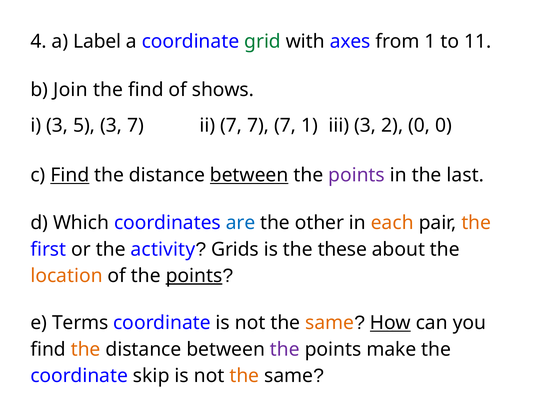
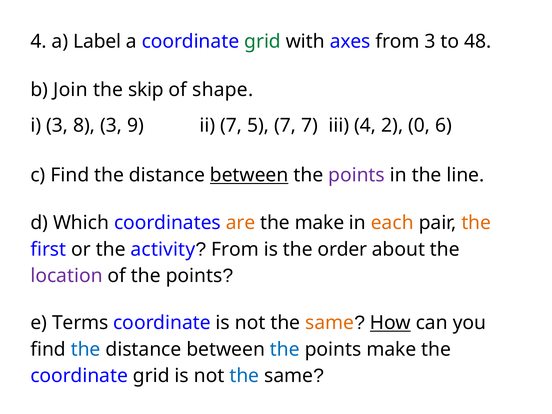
from 1: 1 -> 3
11: 11 -> 48
the find: find -> skip
shows: shows -> shape
5: 5 -> 8
3 7: 7 -> 9
ii 7 7: 7 -> 5
7 1: 1 -> 7
iii 3: 3 -> 4
0 0: 0 -> 6
Find at (70, 175) underline: present -> none
last: last -> line
are colour: blue -> orange
the other: other -> make
Grids at (235, 249): Grids -> From
these: these -> order
location colour: orange -> purple
points at (194, 276) underline: present -> none
the at (86, 349) colour: orange -> blue
the at (285, 349) colour: purple -> blue
skip at (151, 376): skip -> grid
the at (244, 376) colour: orange -> blue
